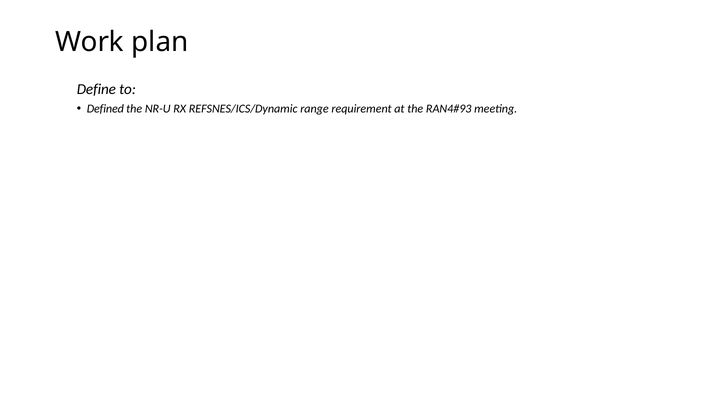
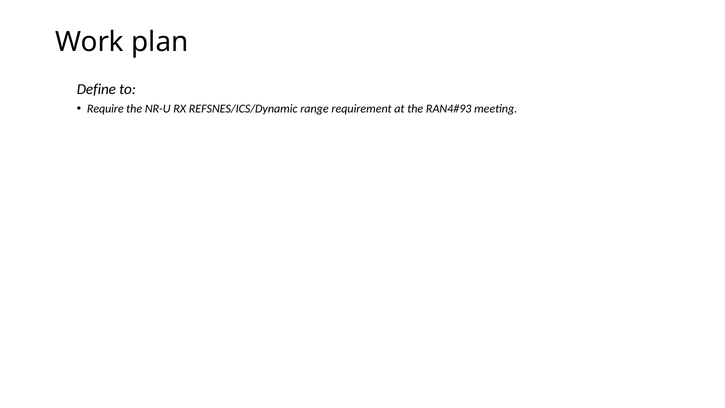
Defined: Defined -> Require
